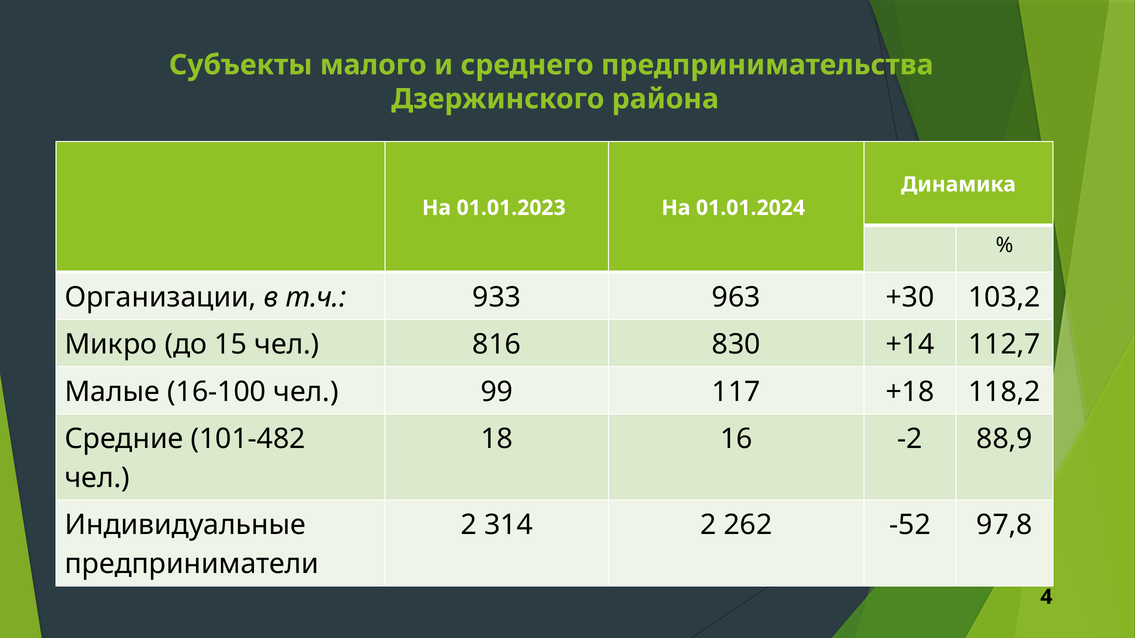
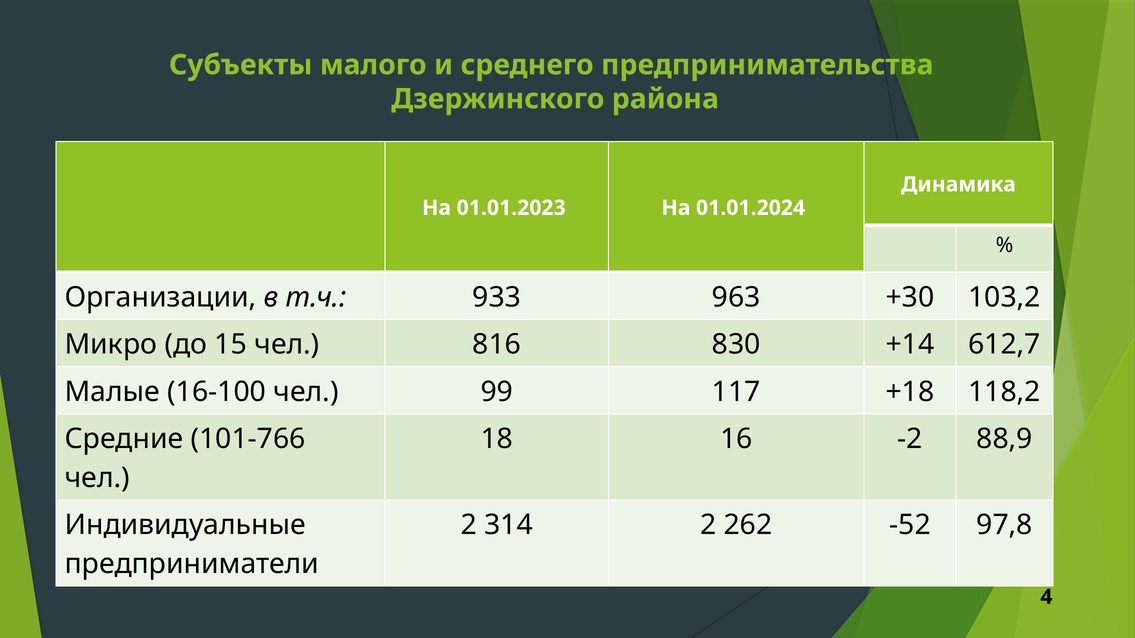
112,7: 112,7 -> 612,7
101-482: 101-482 -> 101-766
